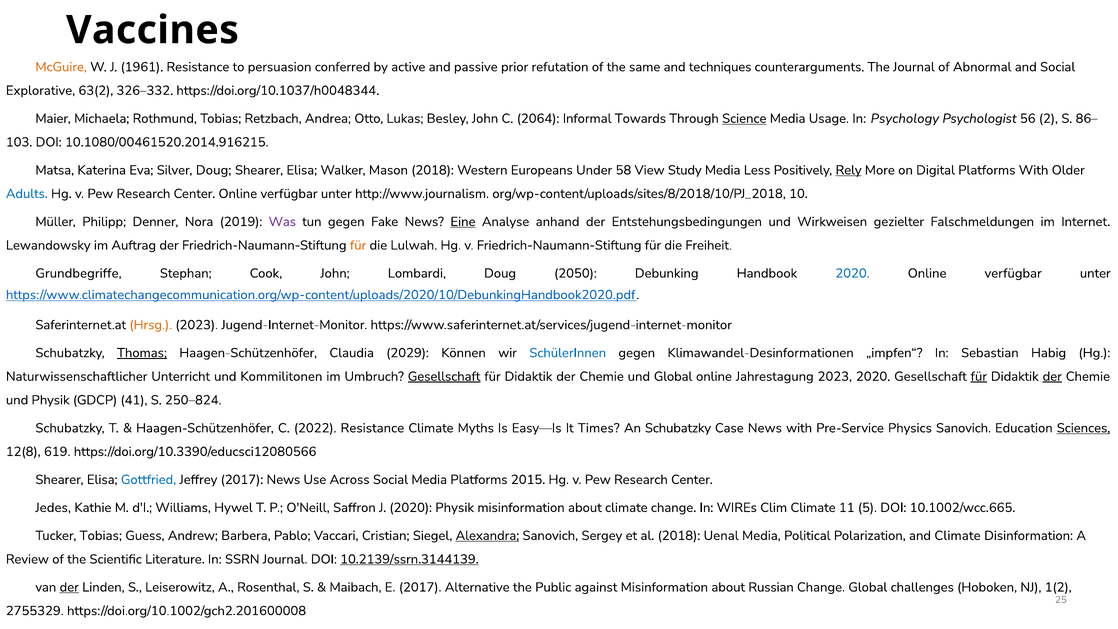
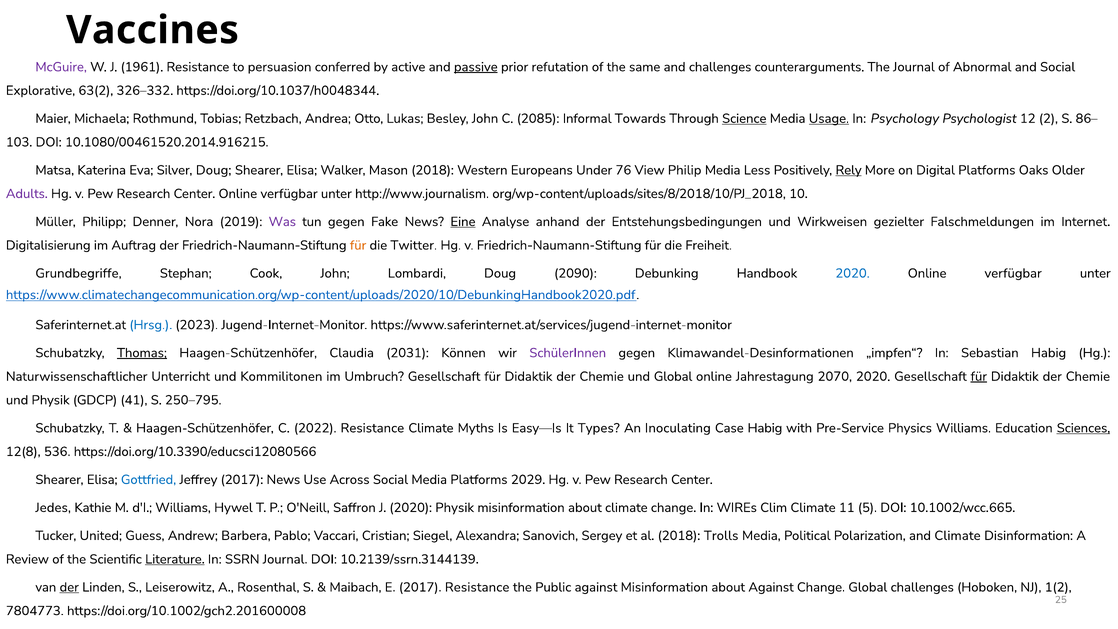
McGuire colour: orange -> purple
passive underline: none -> present
and techniques: techniques -> challenges
2064: 2064 -> 2085
Usage underline: none -> present
56: 56 -> 12
58: 58 -> 76
Study: Study -> Philip
Platforms With: With -> Oaks
Adults colour: blue -> purple
Lewandowsky: Lewandowsky -> Digitalisierung
Lulwah: Lulwah -> Twitter
2050: 2050 -> 2090
Hrsg colour: orange -> blue
2029: 2029 -> 2031
SchülerInnen colour: blue -> purple
Gesellschaft at (444, 376) underline: present -> none
Jahrestagung 2023: 2023 -> 2070
der at (1052, 376) underline: present -> none
250–824: 250–824 -> 250–795
Times: Times -> Types
An Schubatzky: Schubatzky -> Inoculating
Case News: News -> Habig
Physics Sanovich: Sanovich -> Williams
619: 619 -> 536
2015: 2015 -> 2029
Tucker Tobias: Tobias -> United
Alexandra underline: present -> none
Uenal: Uenal -> Trolls
Literature underline: none -> present
10.2139/ssrn.3144139 underline: present -> none
2017 Alternative: Alternative -> Resistance
about Russian: Russian -> Against
2755329: 2755329 -> 7804773
